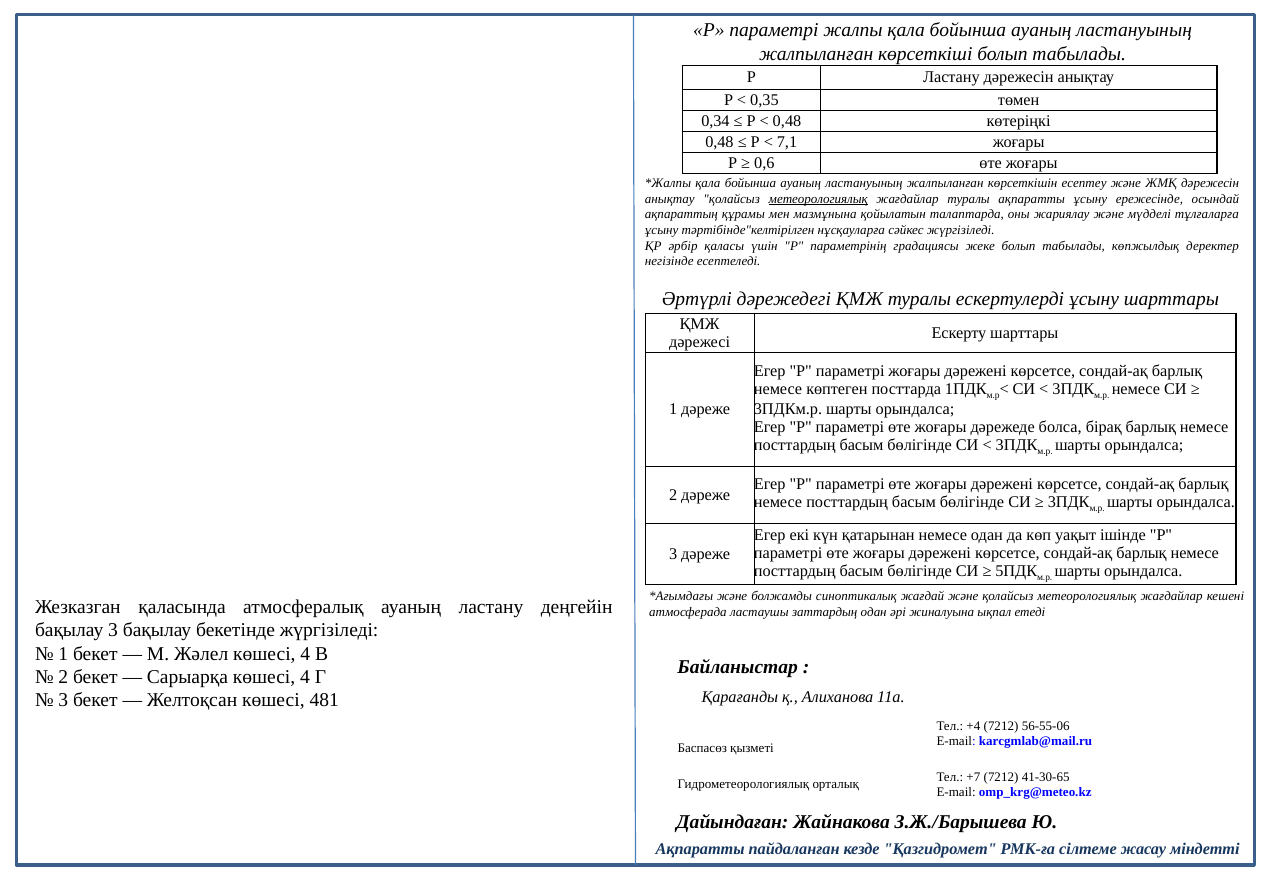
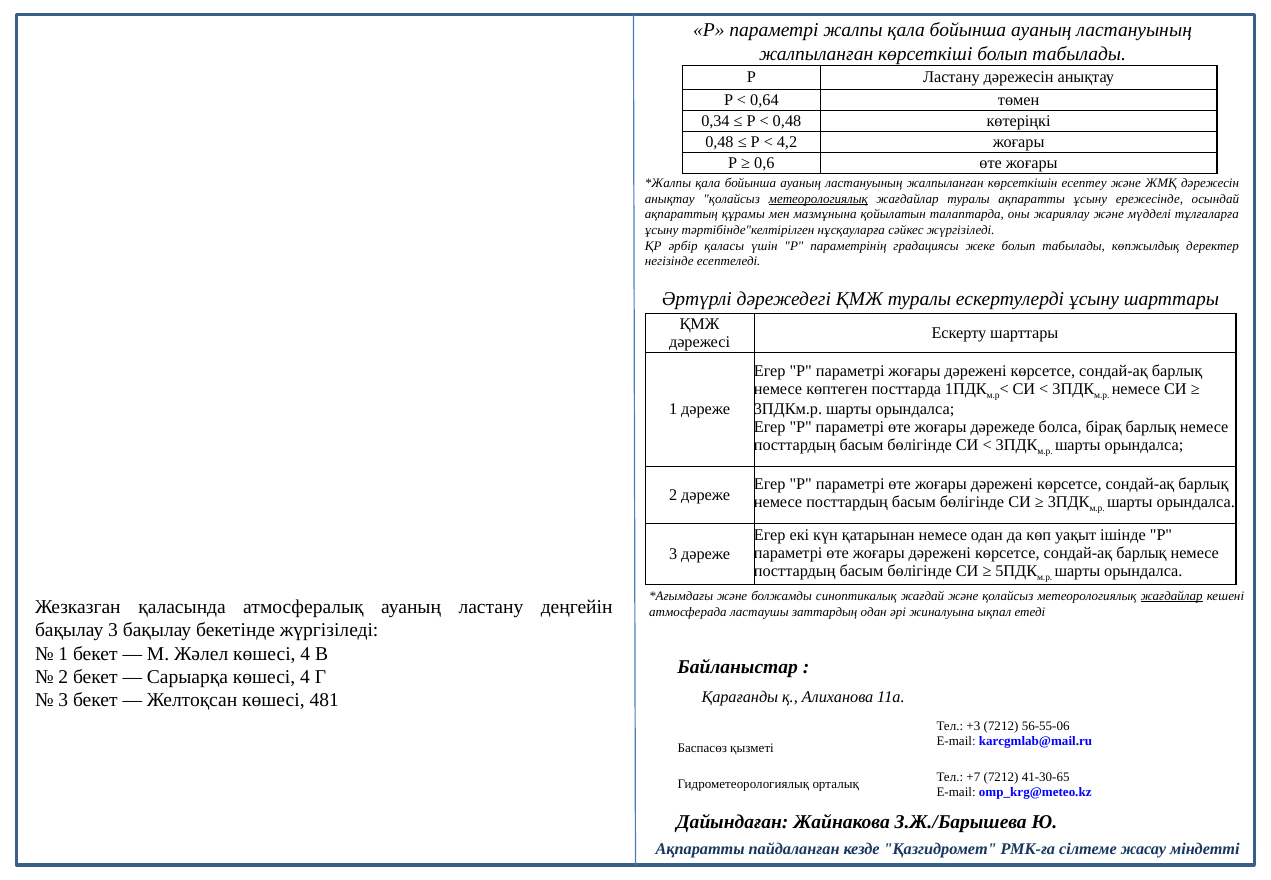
0,35: 0,35 -> 0,64
7,1: 7,1 -> 4,2
жағдайлар at (1172, 596) underline: none -> present
+4: +4 -> +3
